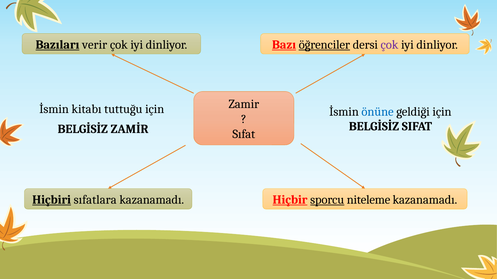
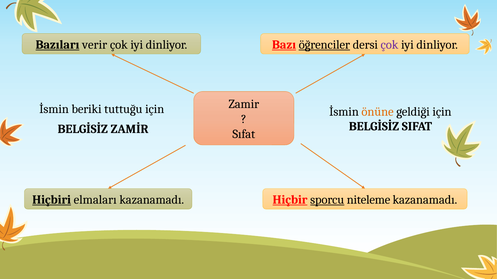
kitabı: kitabı -> beriki
önüne colour: blue -> orange
sıfatlara: sıfatlara -> elmaları
